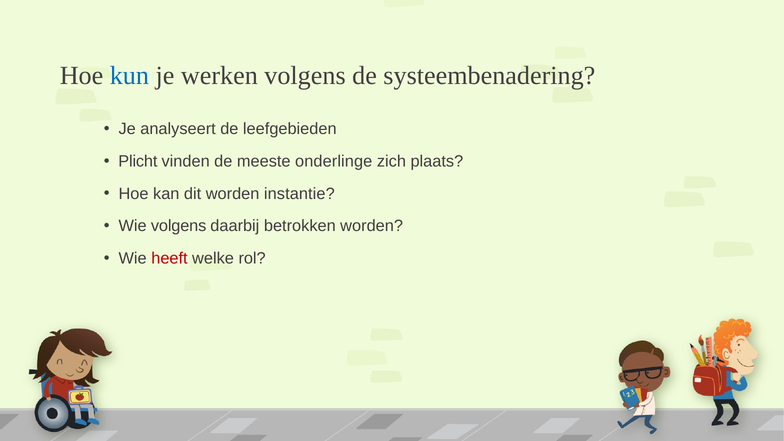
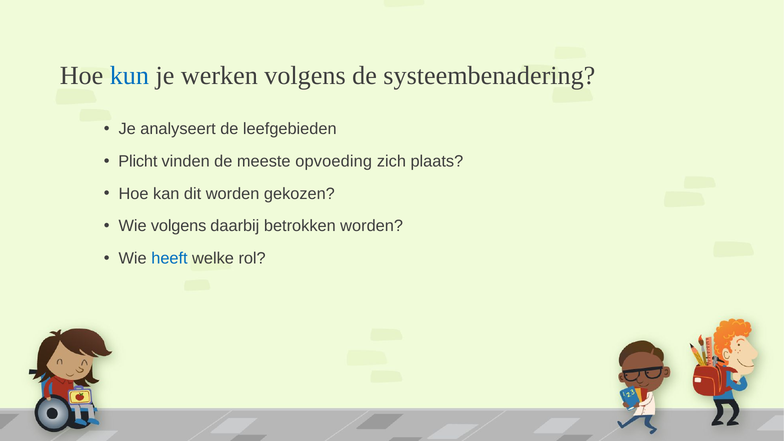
onderlinge: onderlinge -> opvoeding
instantie: instantie -> gekozen
heeft colour: red -> blue
